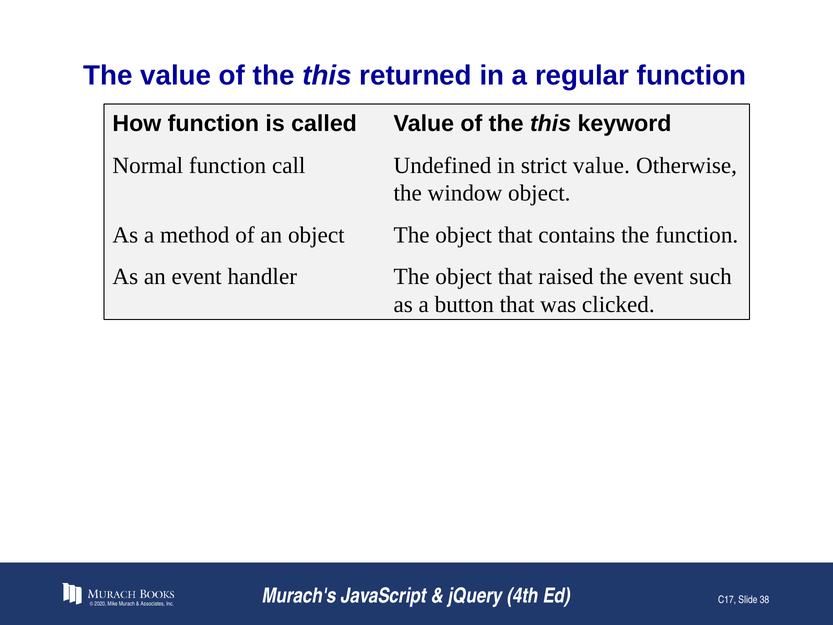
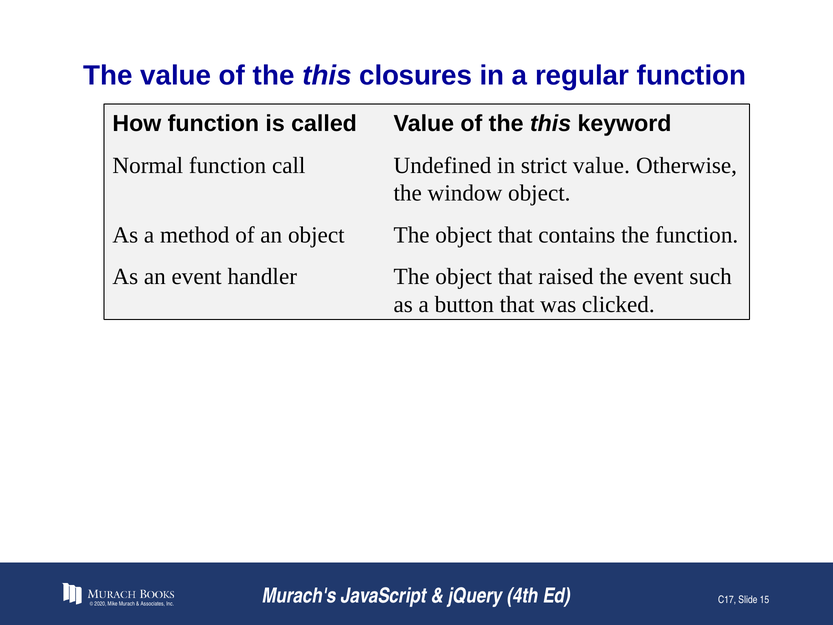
returned: returned -> closures
38: 38 -> 15
